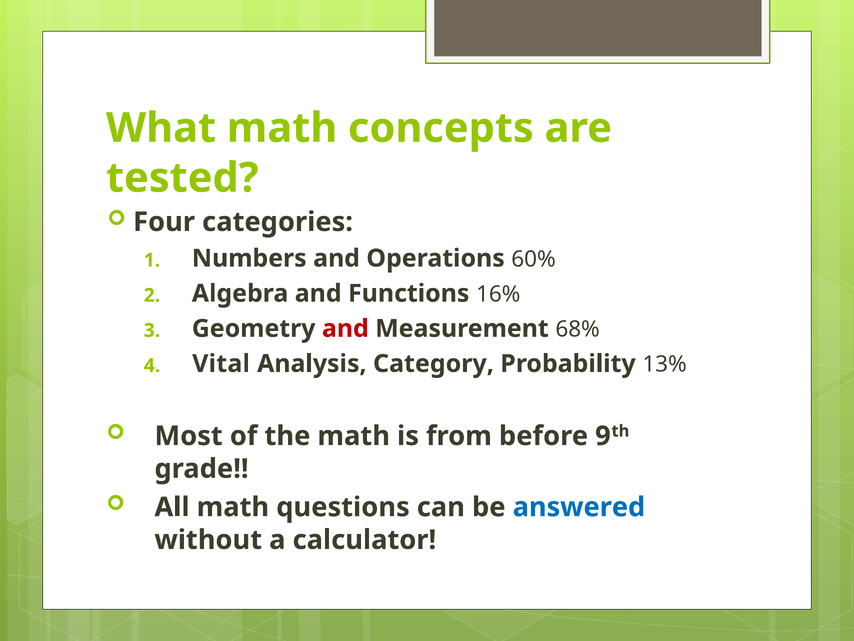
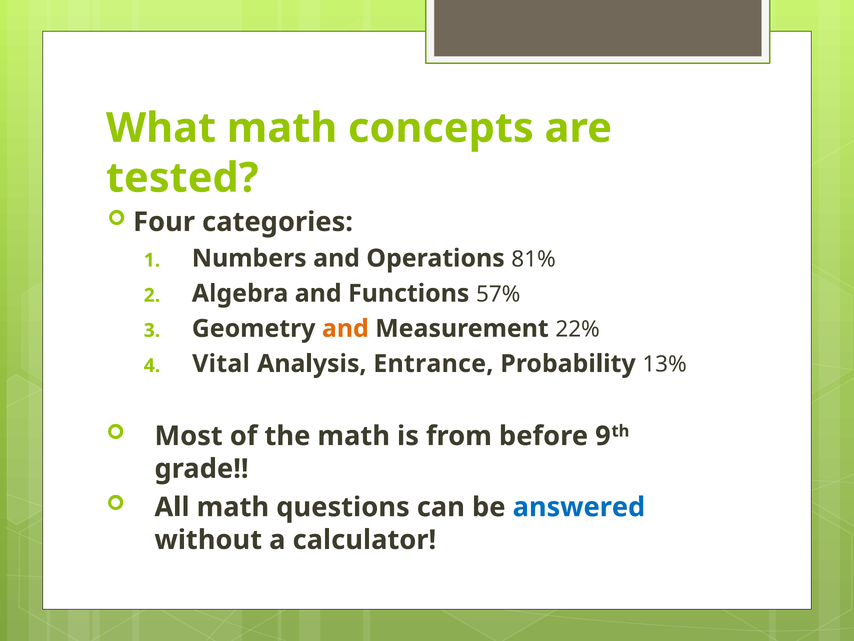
60%: 60% -> 81%
16%: 16% -> 57%
and at (345, 328) colour: red -> orange
68%: 68% -> 22%
Category: Category -> Entrance
